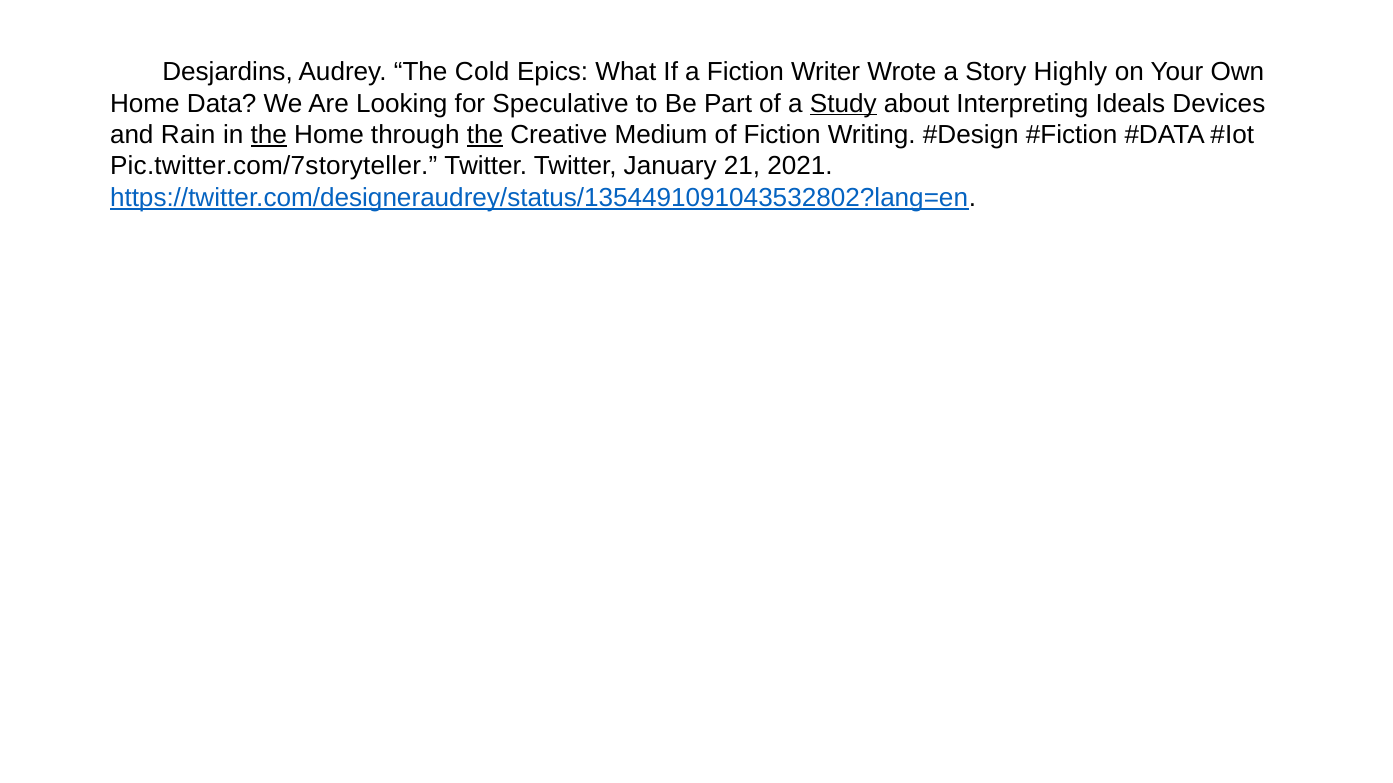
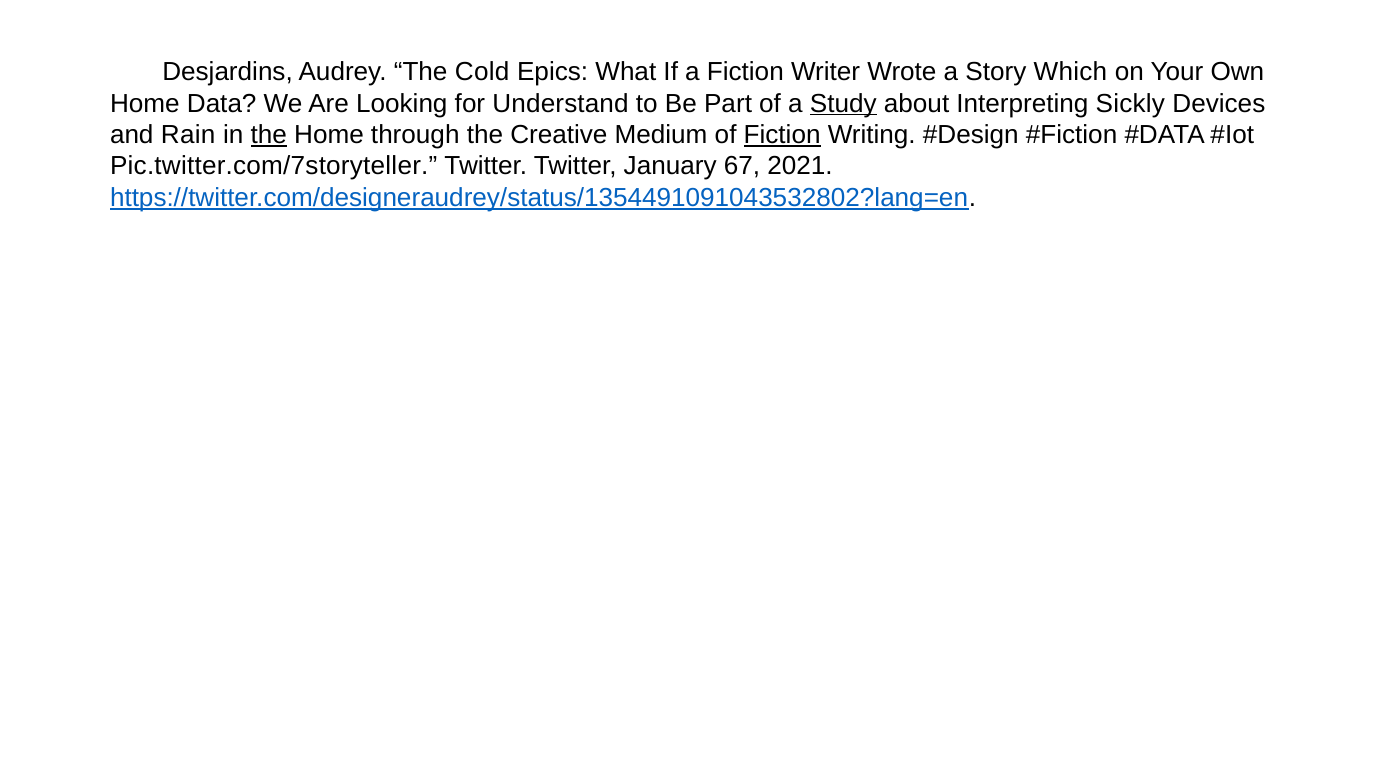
Highly: Highly -> Which
Speculative: Speculative -> Understand
Ideals: Ideals -> Sickly
the at (485, 135) underline: present -> none
Fiction at (782, 135) underline: none -> present
21: 21 -> 67
